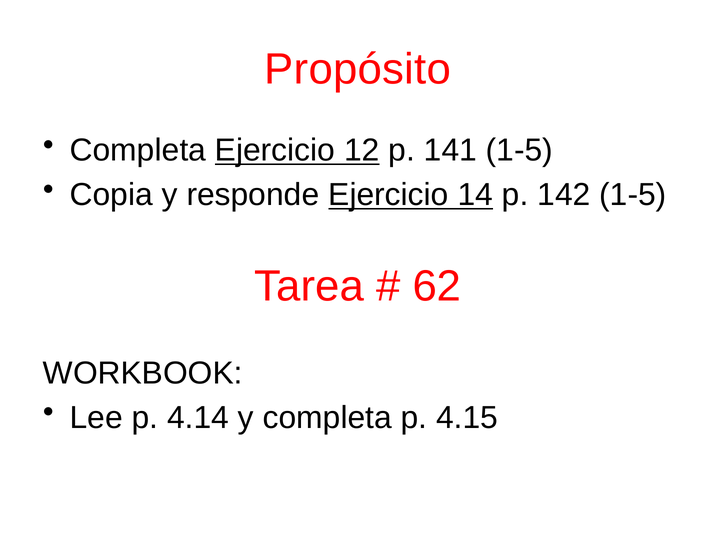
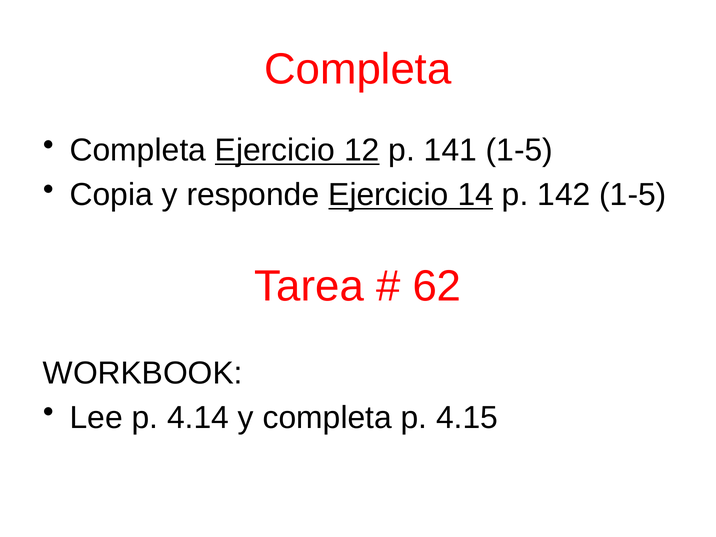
Propósito at (358, 69): Propósito -> Completa
